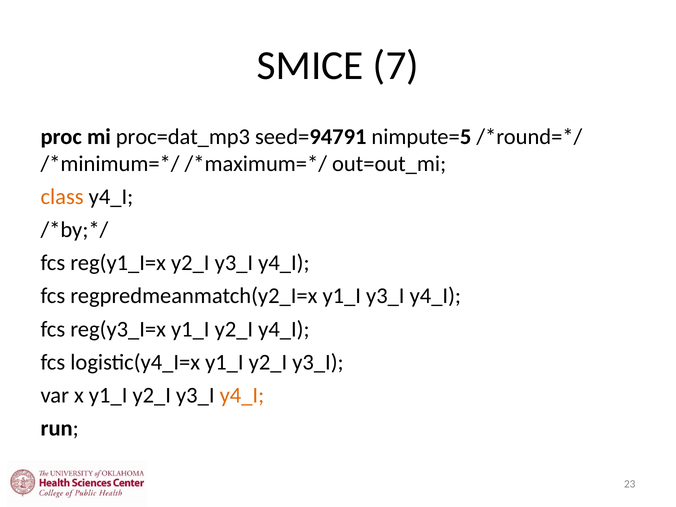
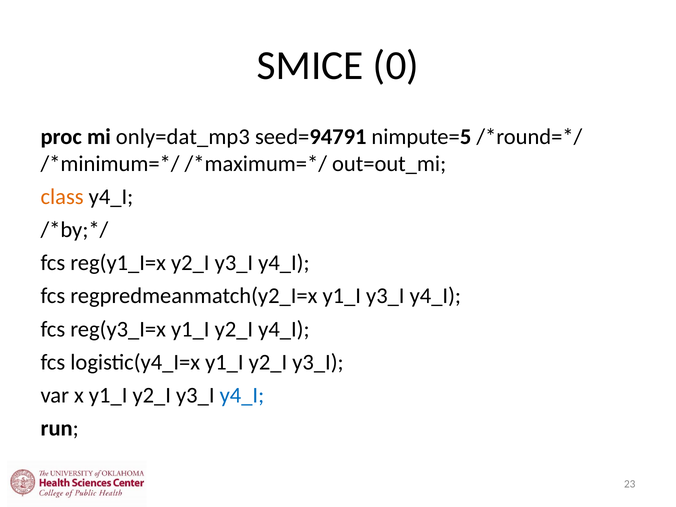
7: 7 -> 0
proc=dat_mp3: proc=dat_mp3 -> only=dat_mp3
y4_I at (242, 395) colour: orange -> blue
